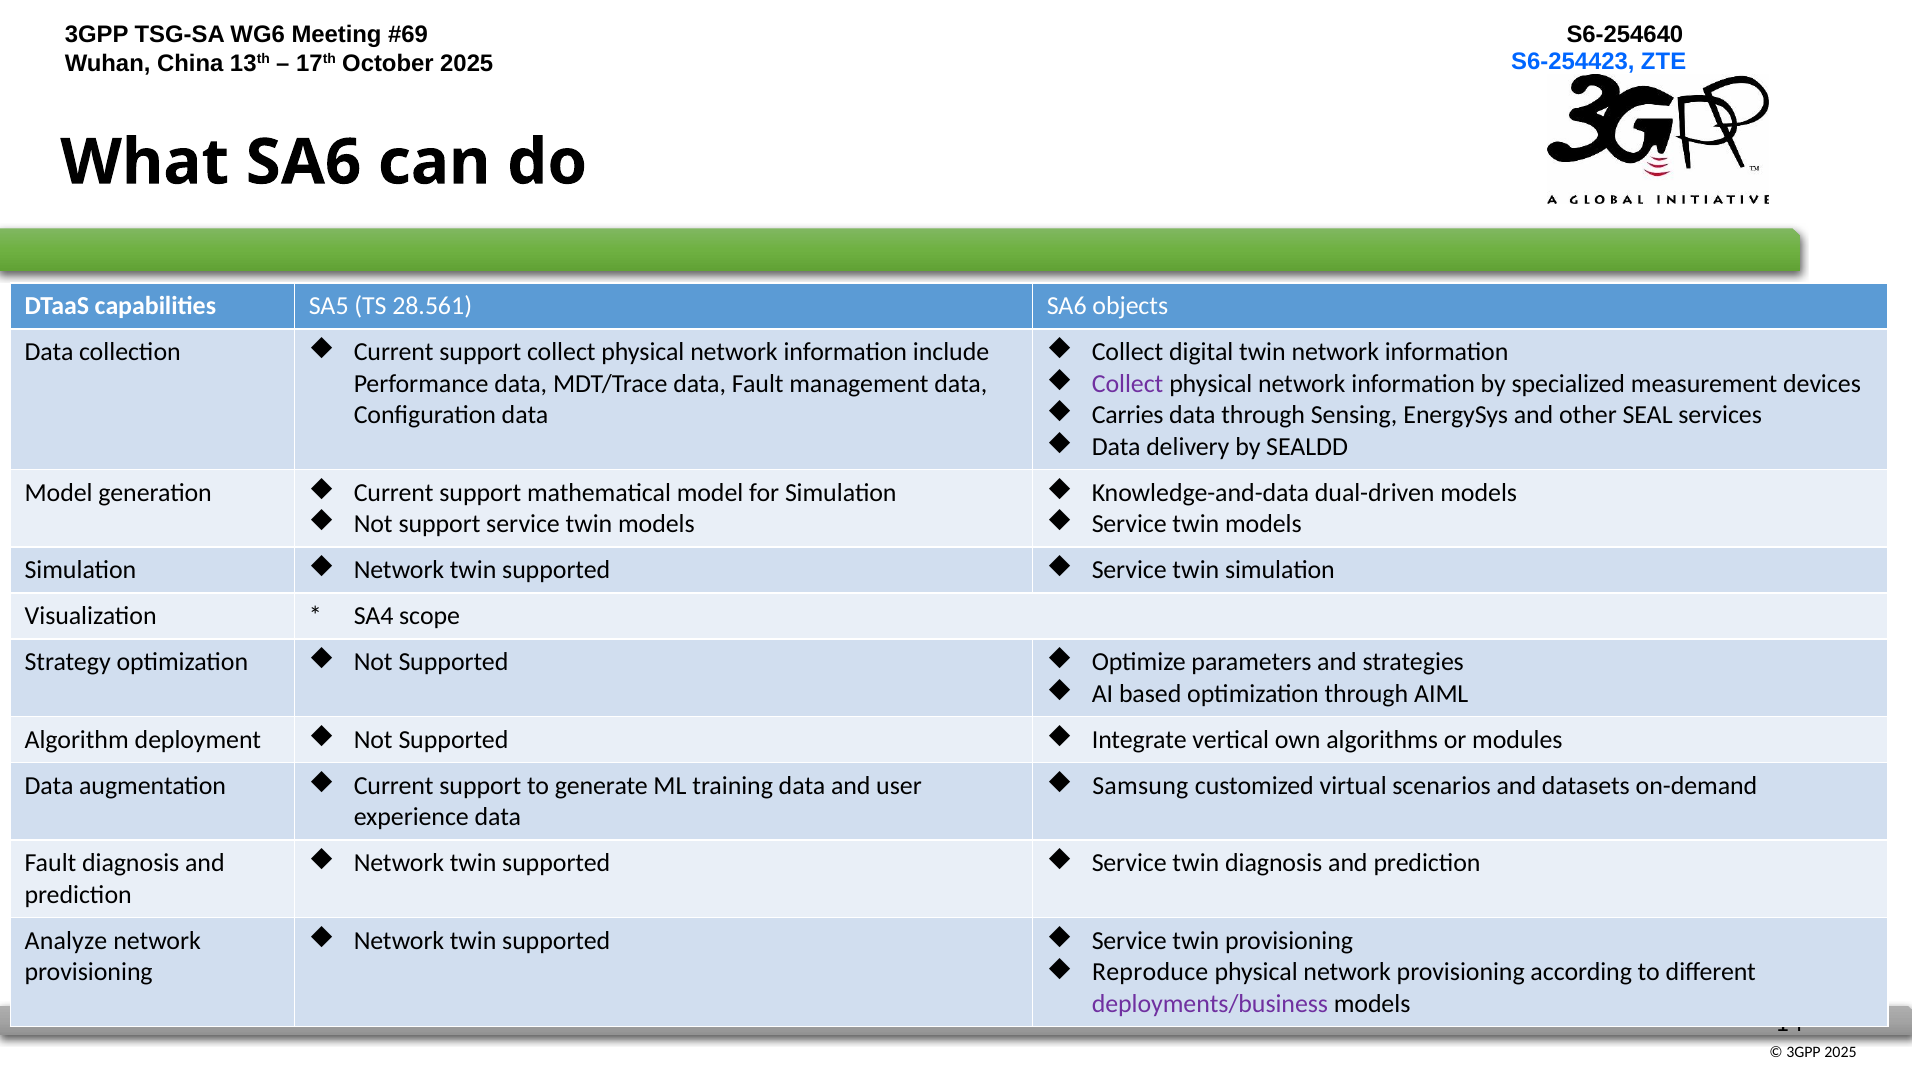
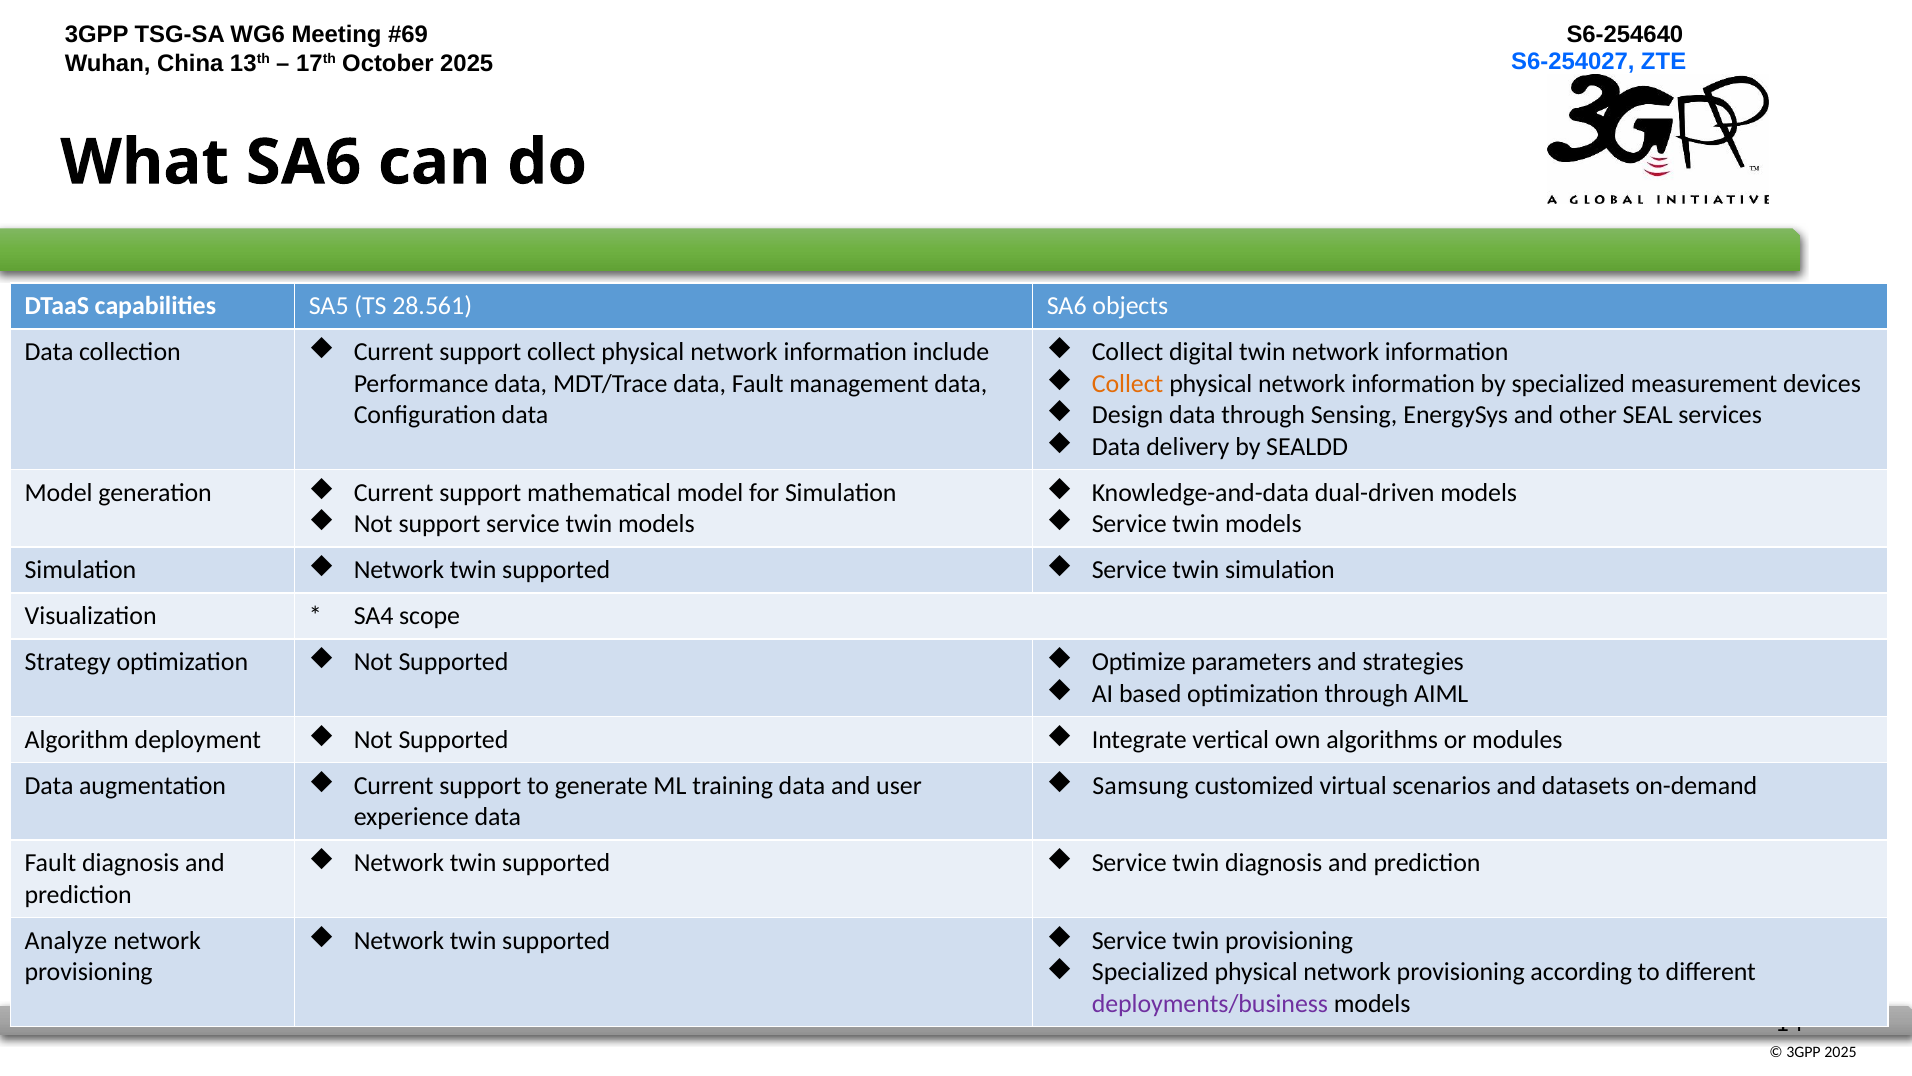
S6-254423: S6-254423 -> S6-254027
Collect at (1128, 383) colour: purple -> orange
Carries: Carries -> Design
Reproduce at (1150, 972): Reproduce -> Specialized
